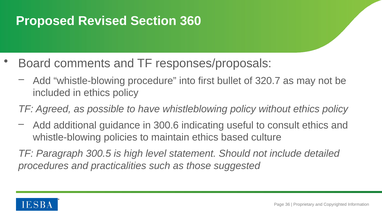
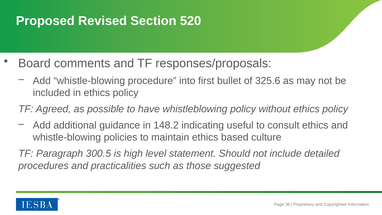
360: 360 -> 520
320.7: 320.7 -> 325.6
300.6: 300.6 -> 148.2
